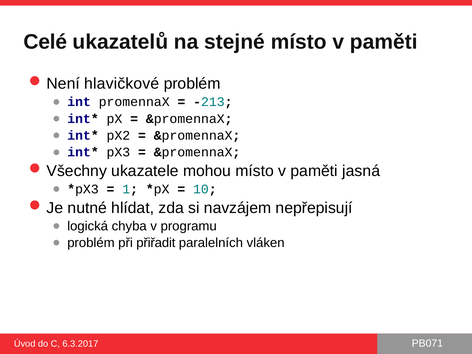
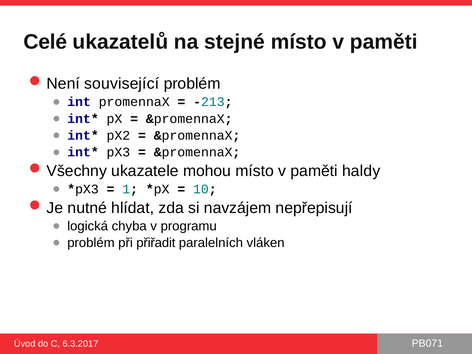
hlavičkové: hlavičkové -> související
jasná: jasná -> haldy
